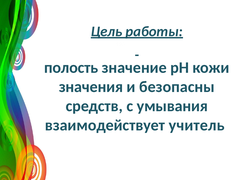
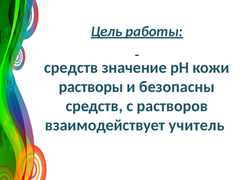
полость at (71, 68): полость -> средств
значения: значения -> растворы
умывания: умывания -> растворов
